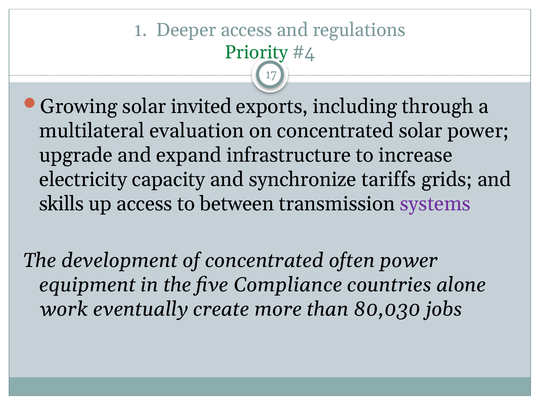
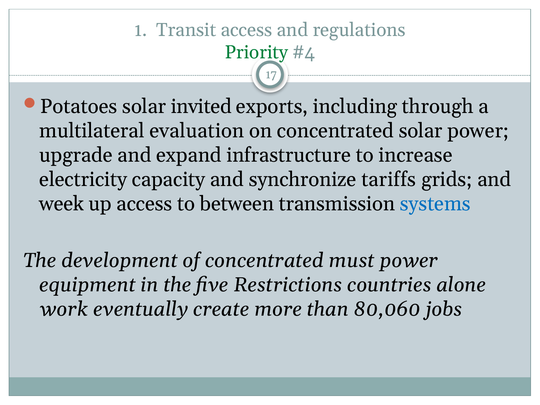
Deeper: Deeper -> Transit
Growing: Growing -> Potatoes
skills: skills -> week
systems colour: purple -> blue
often: often -> must
Compliance: Compliance -> Restrictions
80,030: 80,030 -> 80,060
